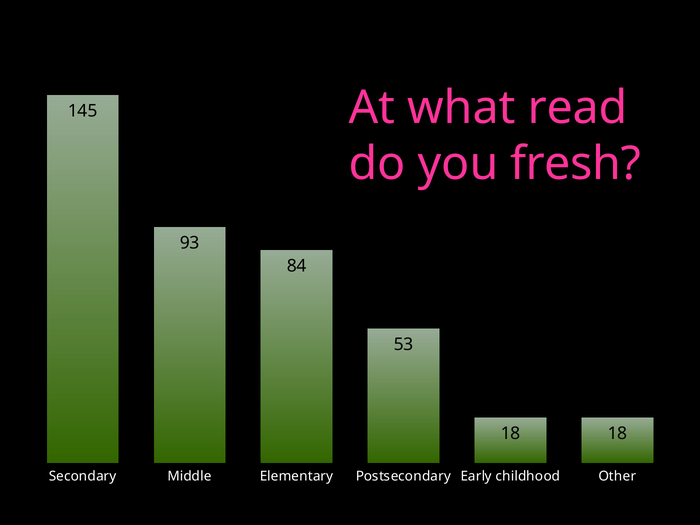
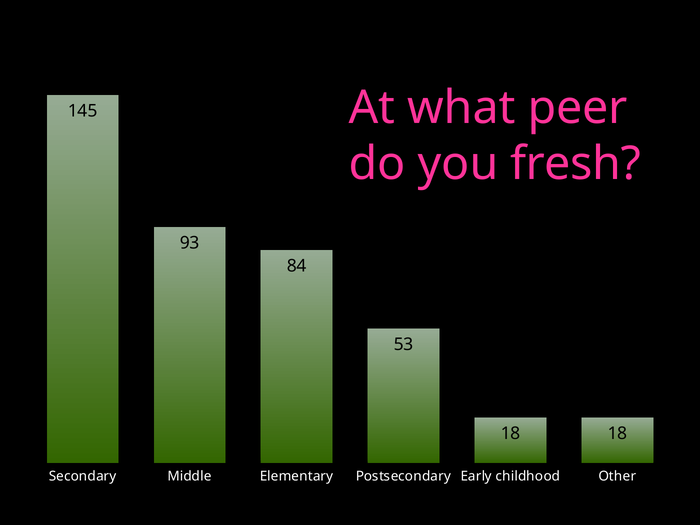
read: read -> peer
